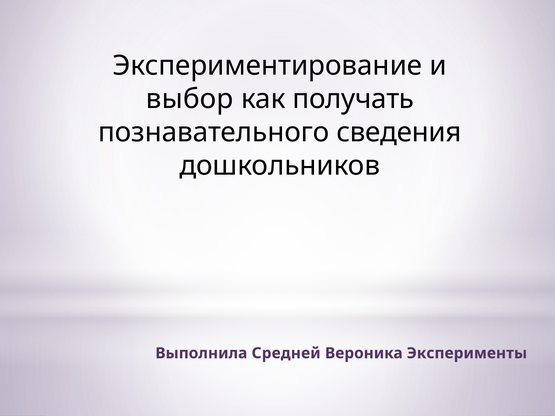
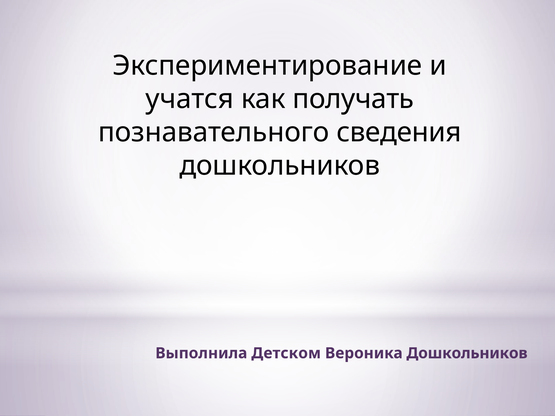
выбор: выбор -> учатся
Средней: Средней -> Детском
Вероника Эксперименты: Эксперименты -> Дошкольников
